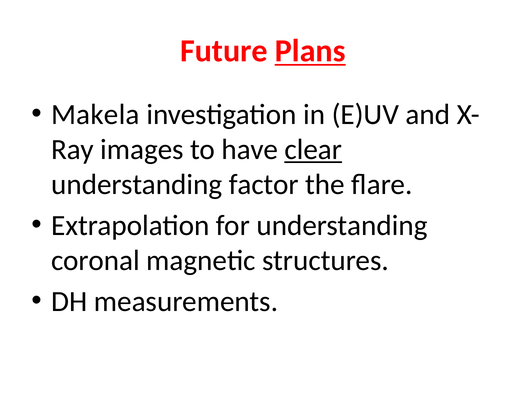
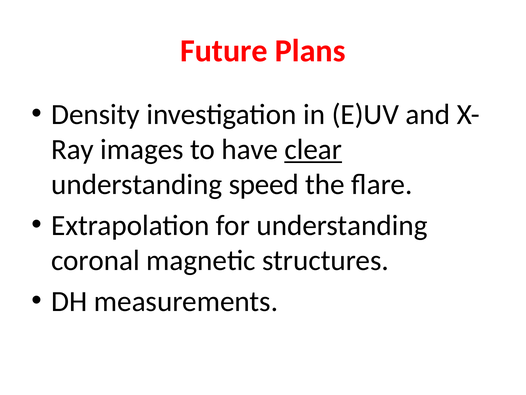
Plans underline: present -> none
Makela: Makela -> Density
factor: factor -> speed
